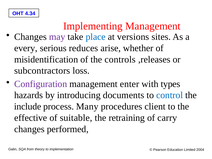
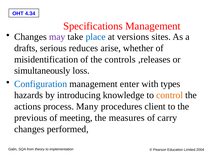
Implementing: Implementing -> Specifications
every: every -> drafts
subcontractors: subcontractors -> simultaneously
Configuration colour: purple -> blue
documents: documents -> knowledge
control colour: blue -> orange
include: include -> actions
effective: effective -> previous
suitable: suitable -> meeting
retraining: retraining -> measures
